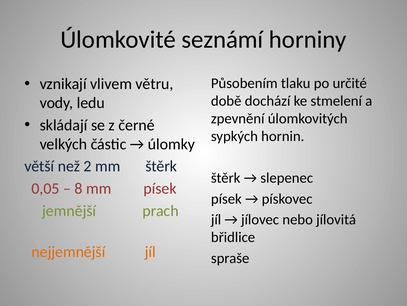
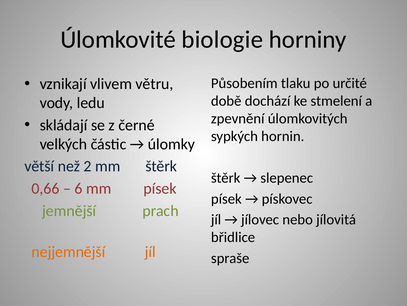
seznámí: seznámí -> biologie
0,05: 0,05 -> 0,66
8: 8 -> 6
